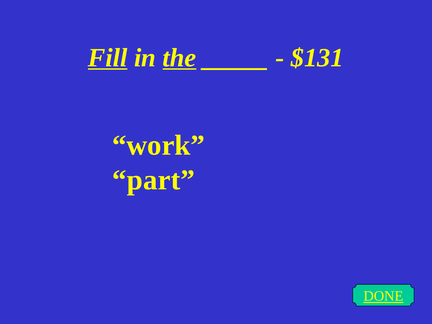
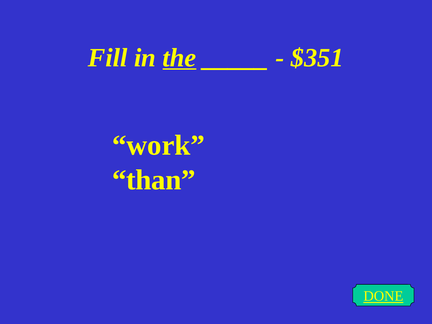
Fill underline: present -> none
$131: $131 -> $351
part: part -> than
